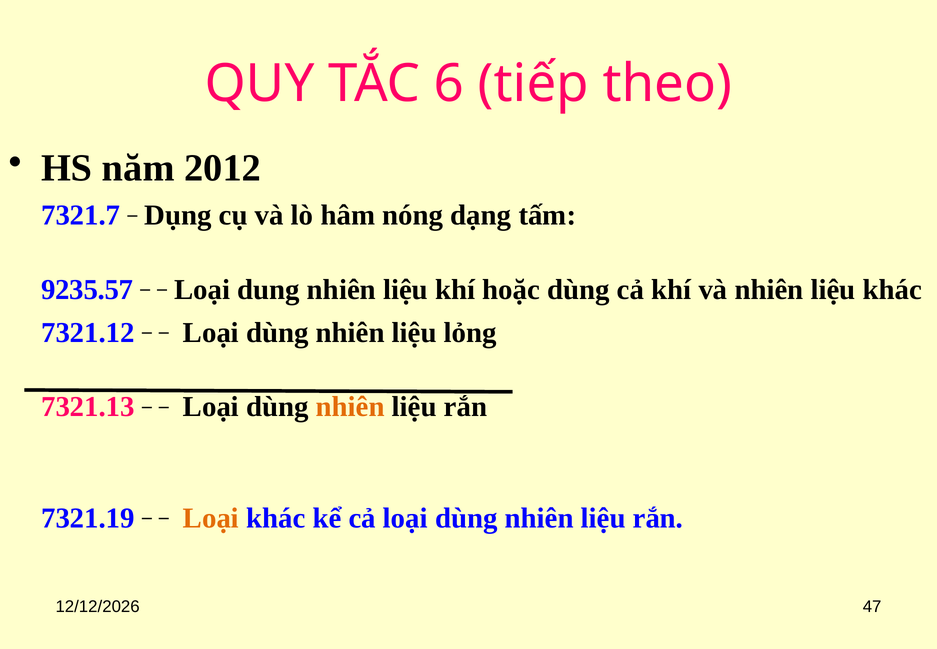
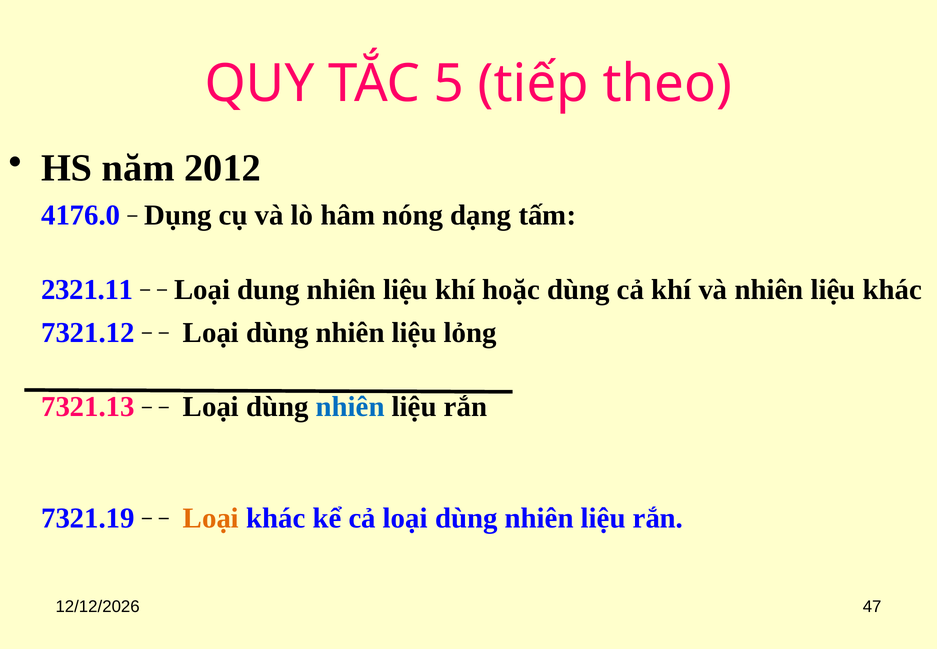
6: 6 -> 5
7321.7: 7321.7 -> 4176.0
9235.57: 9235.57 -> 2321.11
nhiên at (350, 407) colour: orange -> blue
